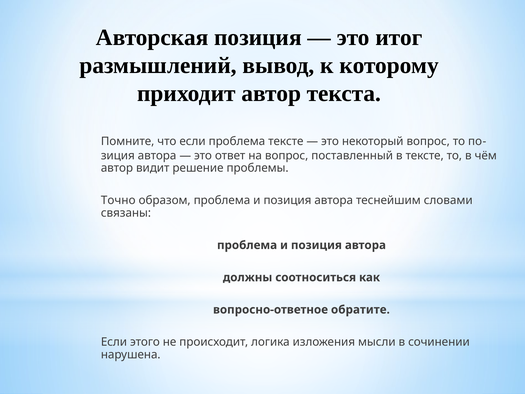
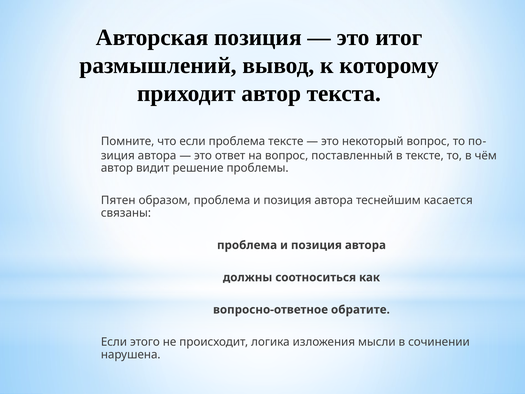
Точно: Точно -> Пятен
словами: словами -> касается
